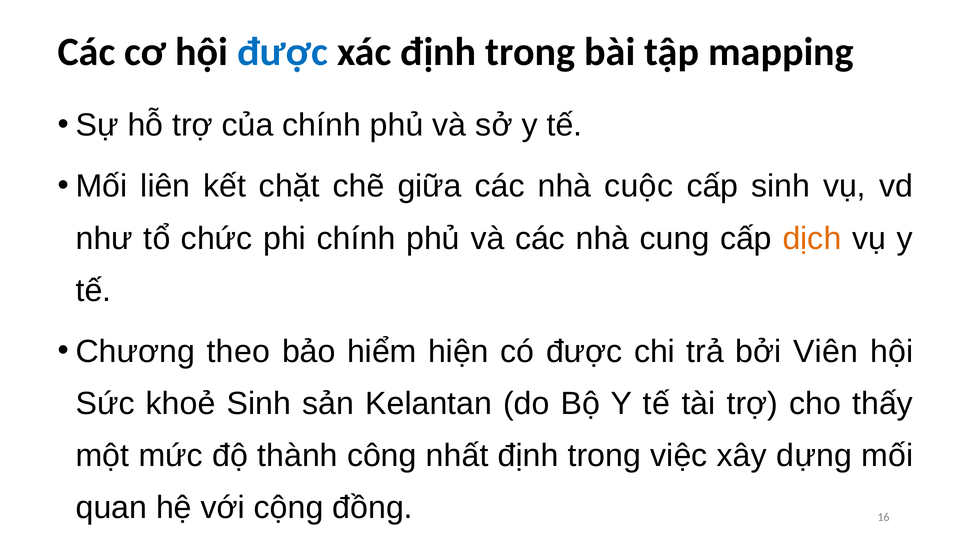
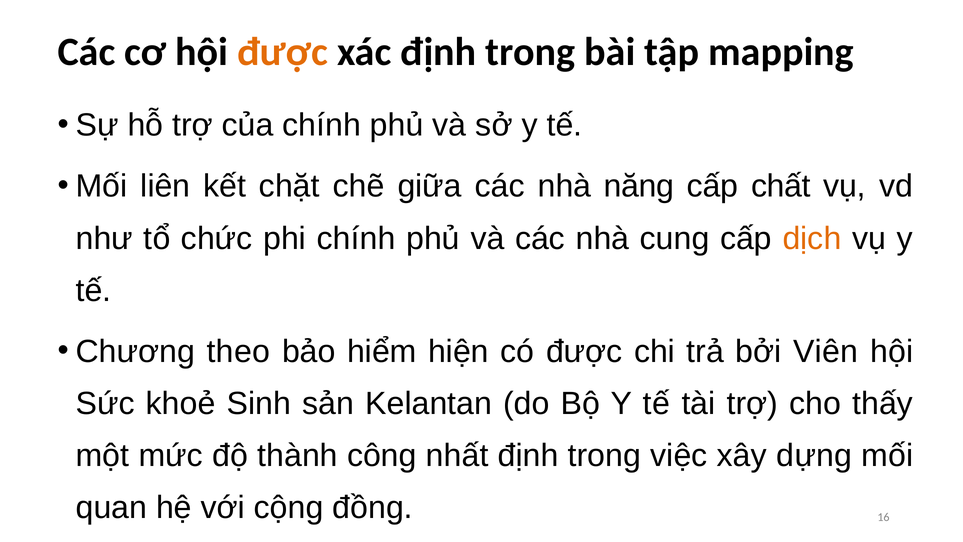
được at (283, 52) colour: blue -> orange
cuộc: cuộc -> năng
cấp sinh: sinh -> chất
